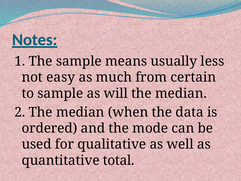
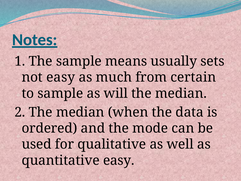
less: less -> sets
quantitative total: total -> easy
